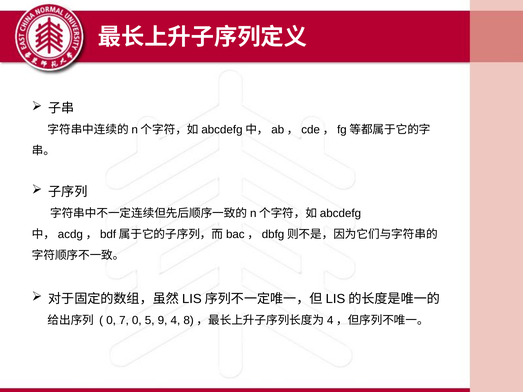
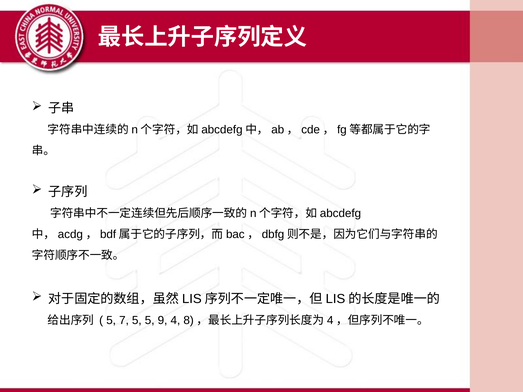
0 at (111, 321): 0 -> 5
7 0: 0 -> 5
